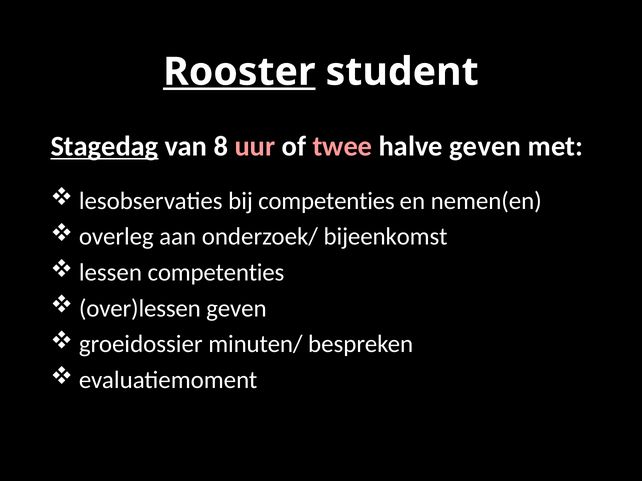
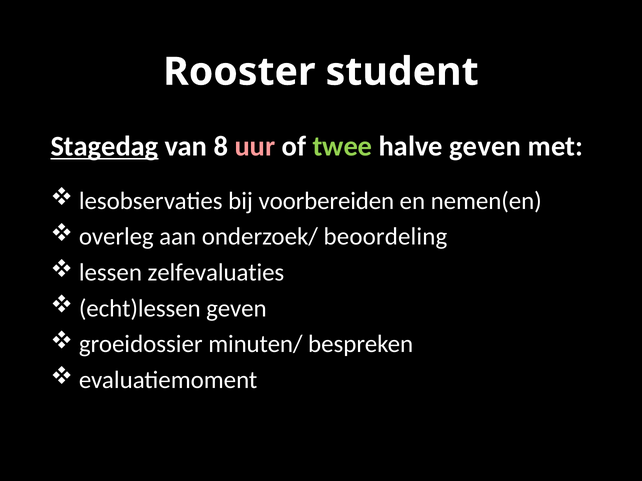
Rooster underline: present -> none
twee colour: pink -> light green
bij competenties: competenties -> voorbereiden
bijeenkomst: bijeenkomst -> beoordeling
lessen competenties: competenties -> zelfevaluaties
over)lessen: over)lessen -> echt)lessen
